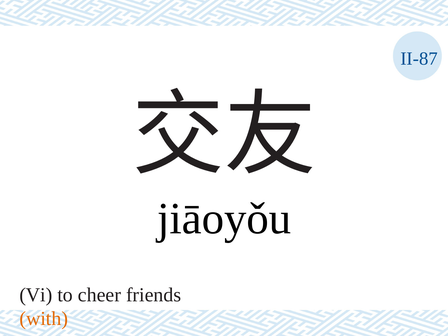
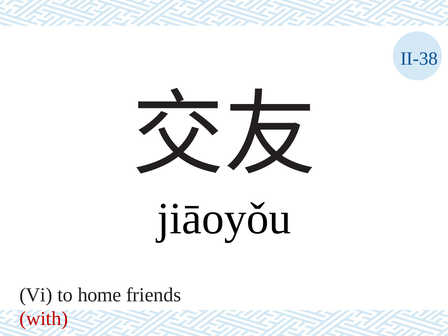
II-87: II-87 -> II-38
cheer: cheer -> home
with colour: orange -> red
